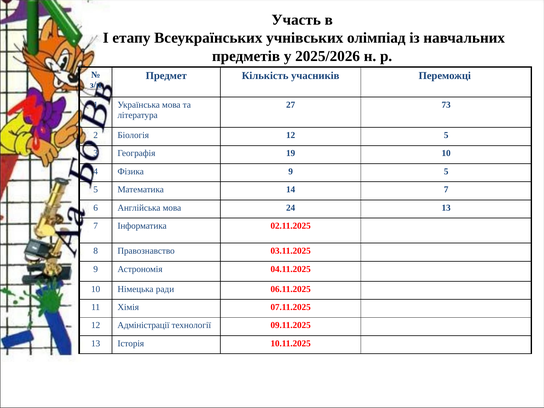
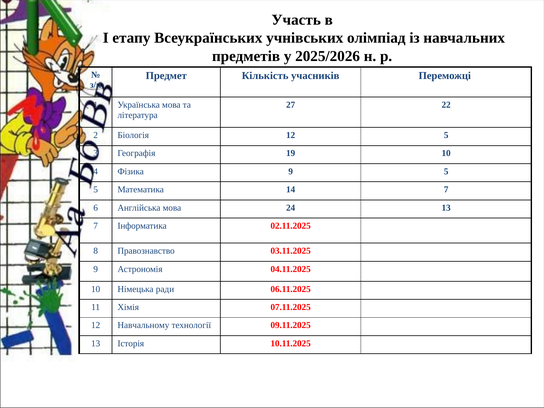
73: 73 -> 22
Адміністрації: Адміністрації -> Навчальному
